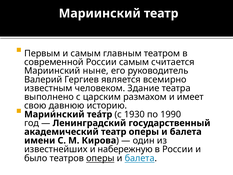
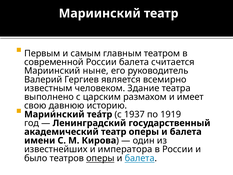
России самым: самым -> балета
1930: 1930 -> 1937
1990: 1990 -> 1919
набережную: набережную -> императора
